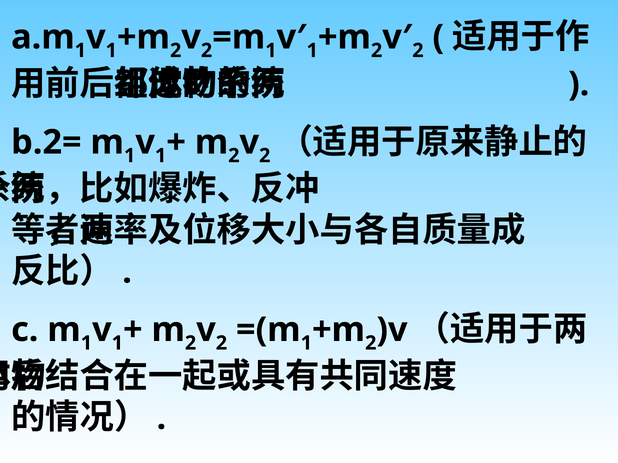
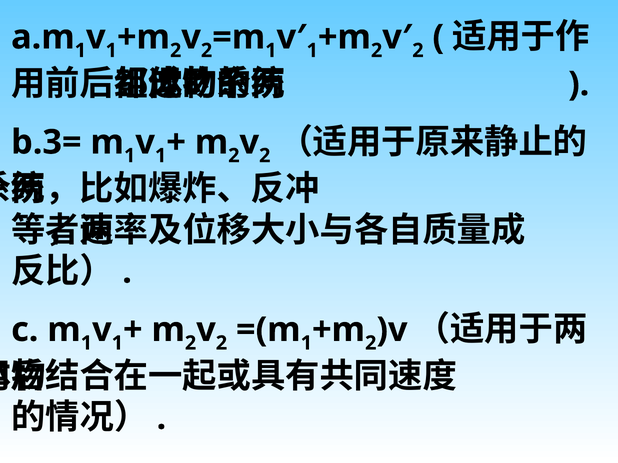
b.2=: b.2= -> b.3=
